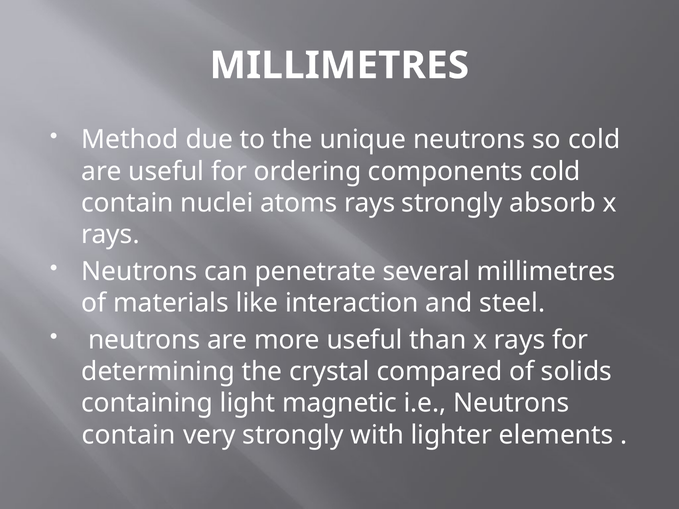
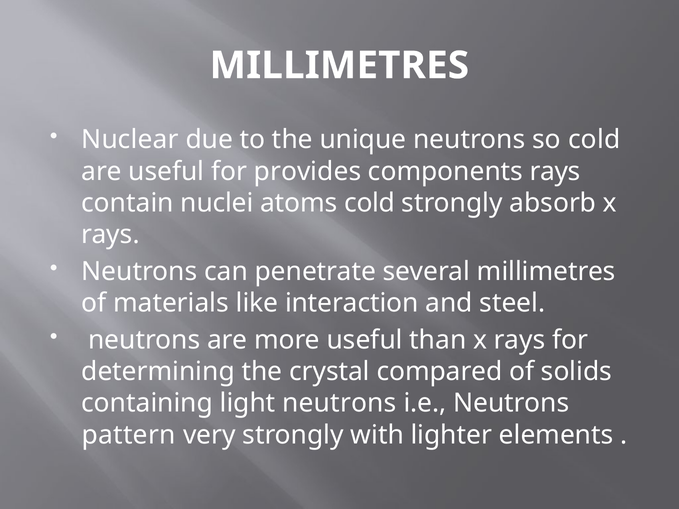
Method: Method -> Nuclear
ordering: ordering -> provides
components cold: cold -> rays
atoms rays: rays -> cold
light magnetic: magnetic -> neutrons
contain at (129, 435): contain -> pattern
